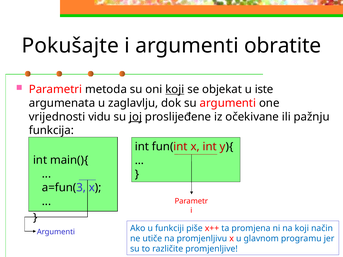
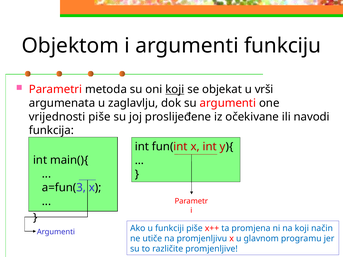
Pokušajte: Pokušajte -> Objektom
obratite: obratite -> funkciju
iste: iste -> vrši
vrijednosti vidu: vidu -> piše
joj underline: present -> none
pažnju: pažnju -> navodi
